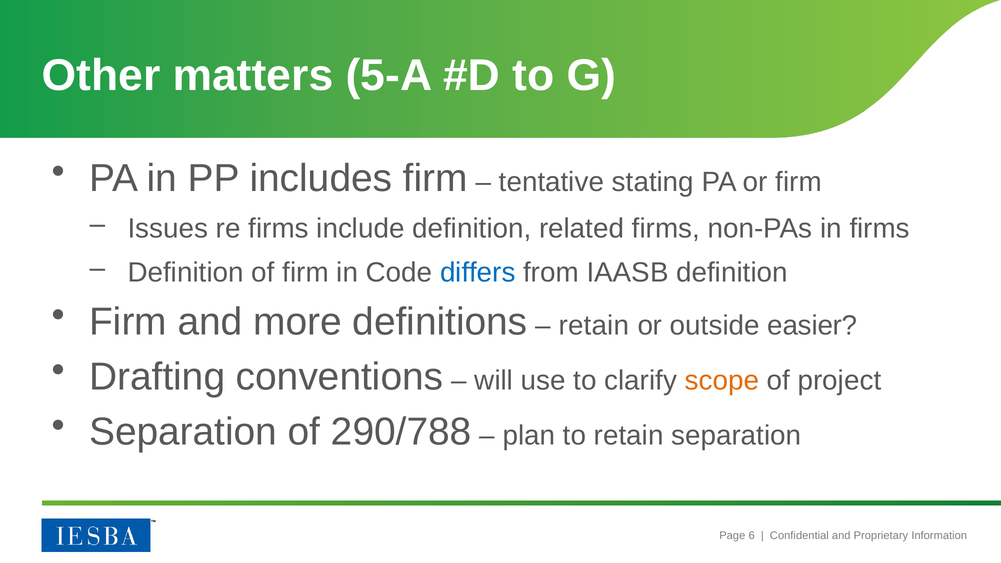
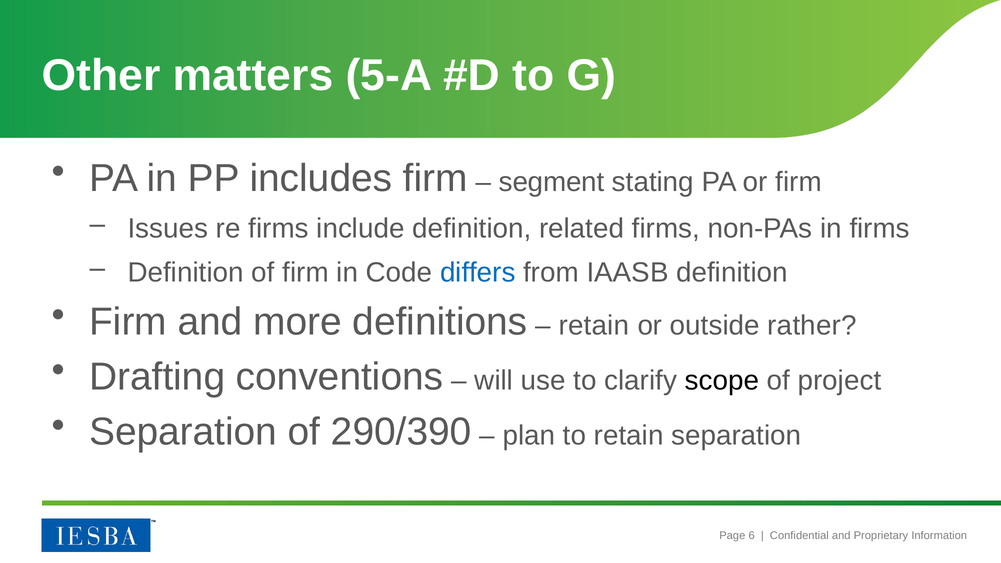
tentative: tentative -> segment
easier: easier -> rather
scope colour: orange -> black
290/788: 290/788 -> 290/390
